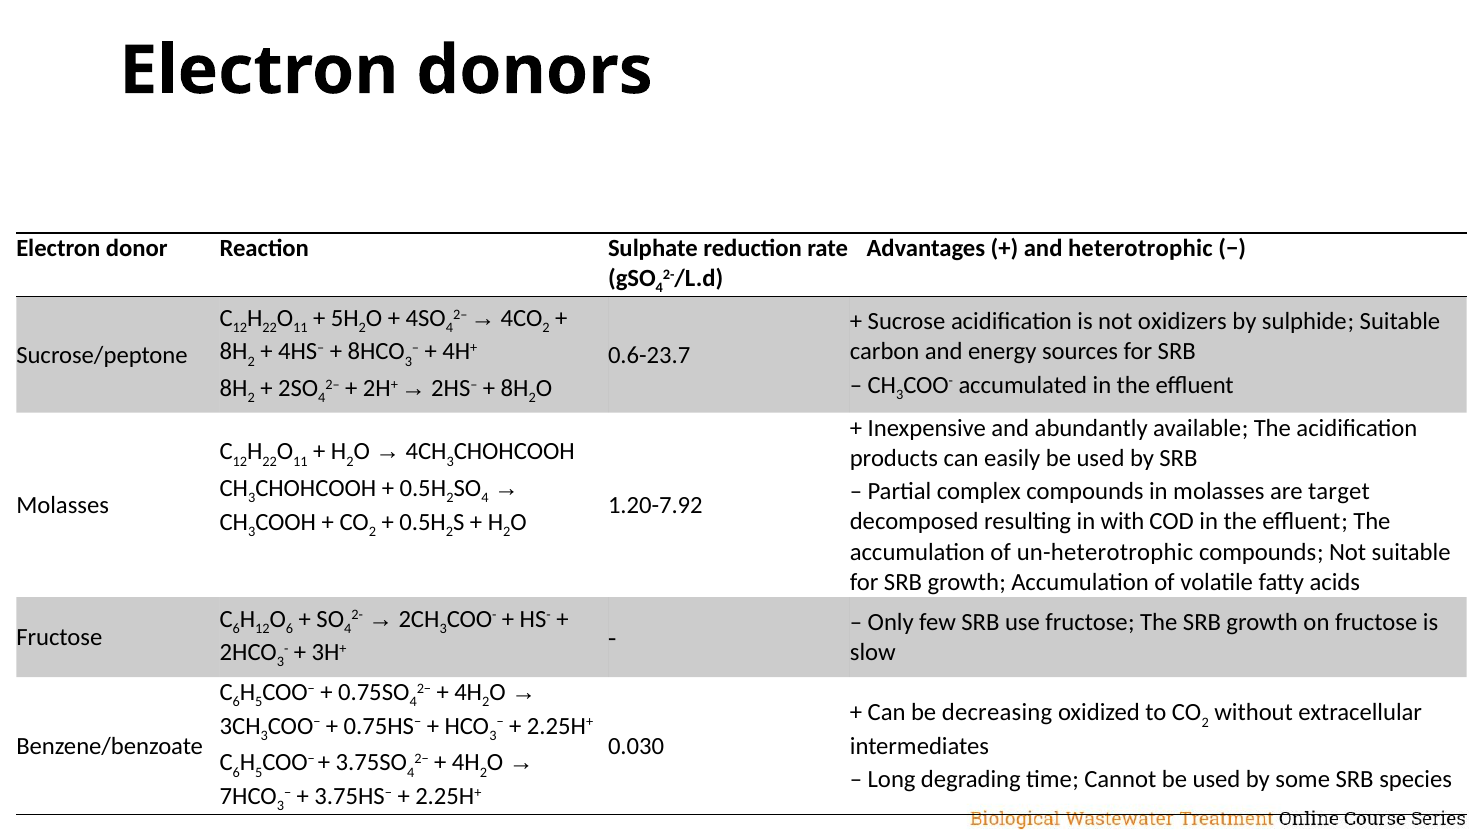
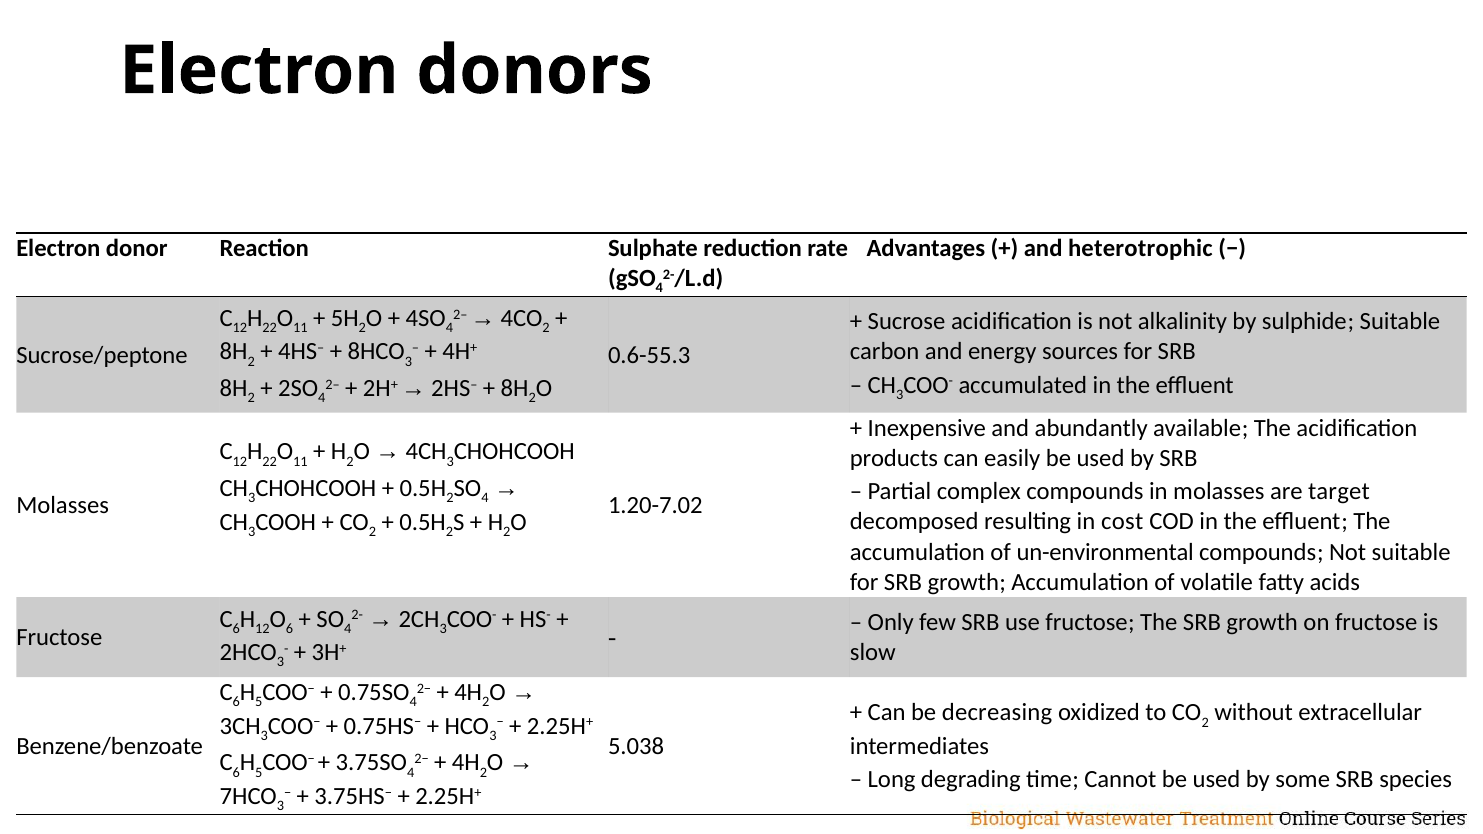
oxidizers: oxidizers -> alkalinity
0.6-23.7: 0.6-23.7 -> 0.6-55.3
1.20-7.92: 1.20-7.92 -> 1.20-7.02
with: with -> cost
un-heterotrophic: un-heterotrophic -> un-environmental
0.030: 0.030 -> 5.038
